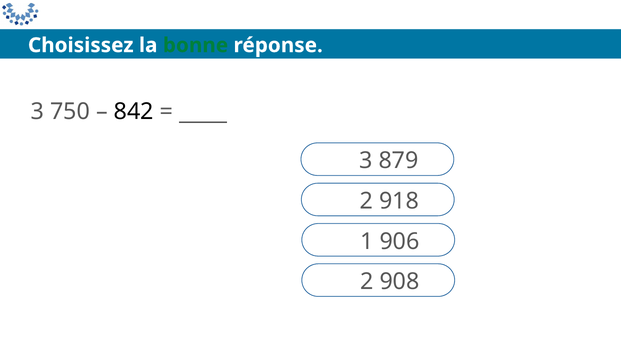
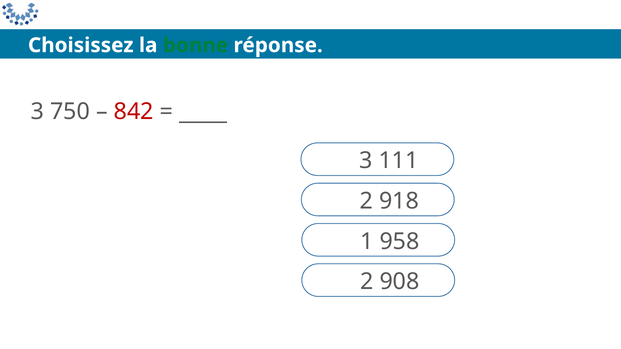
842 colour: black -> red
879: 879 -> 111
906: 906 -> 958
